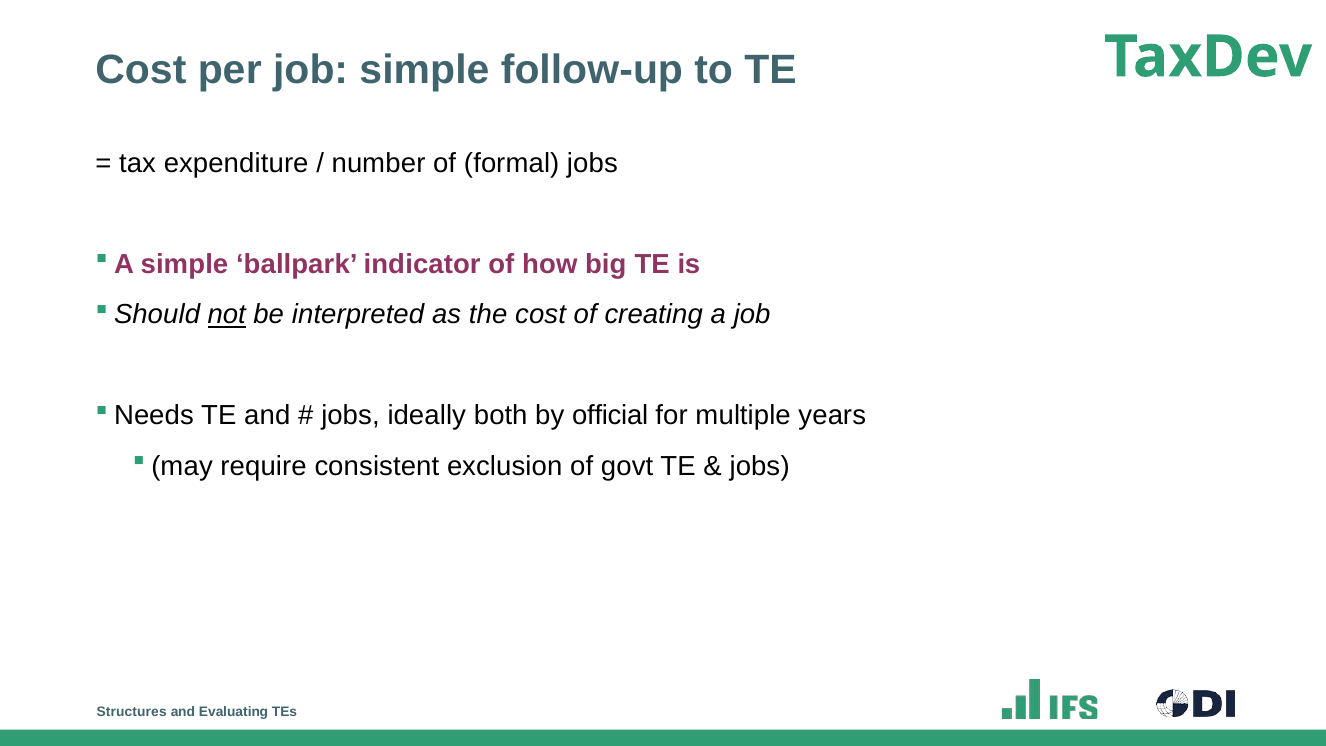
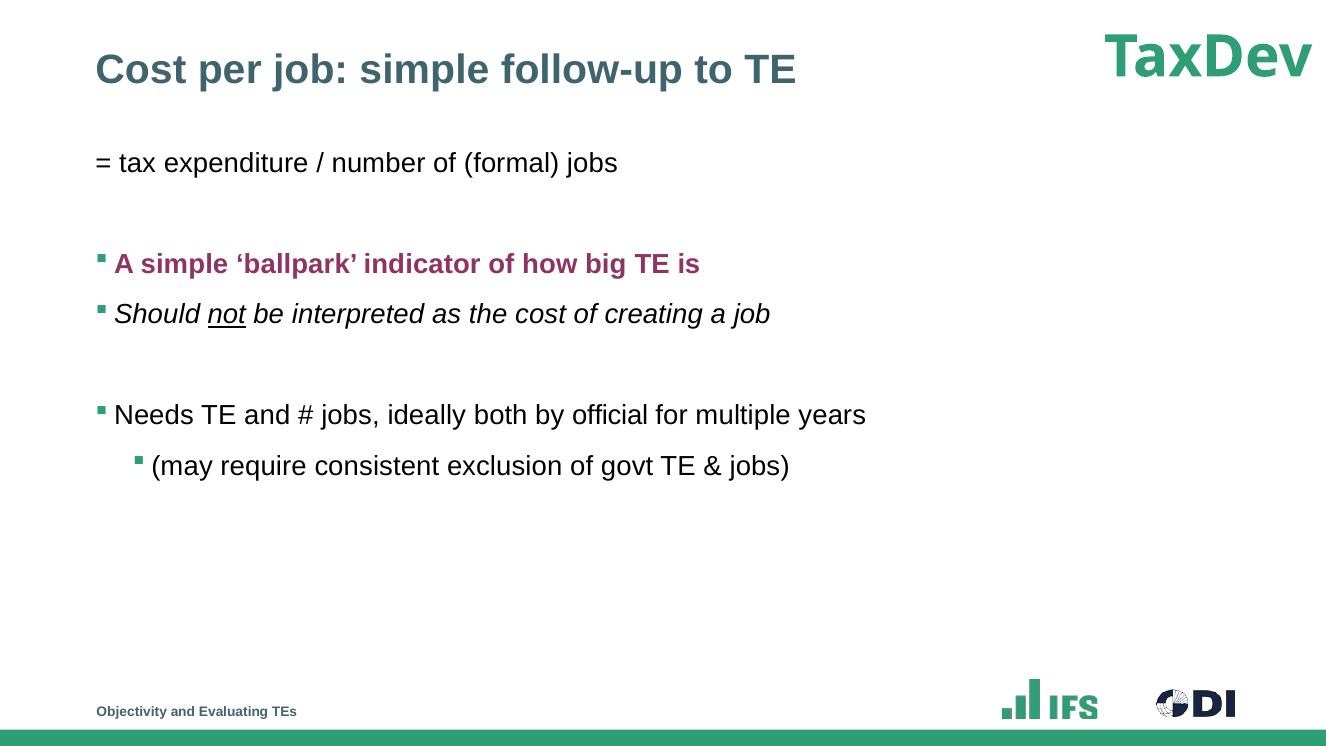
Structures: Structures -> Objectivity
